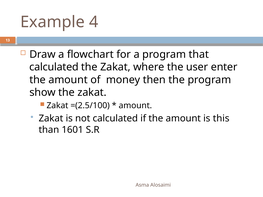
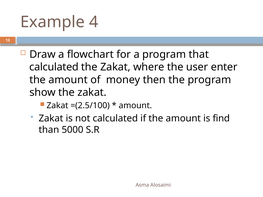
this: this -> find
1601: 1601 -> 5000
